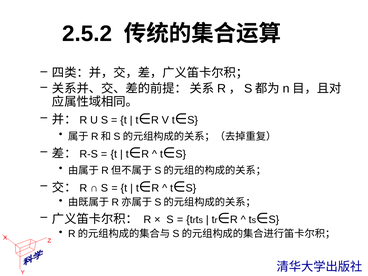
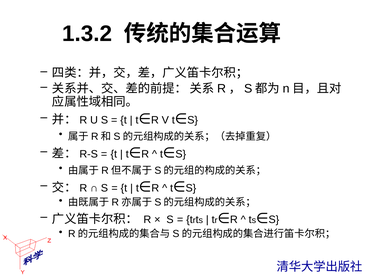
2.5.2: 2.5.2 -> 1.3.2
